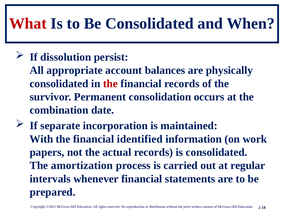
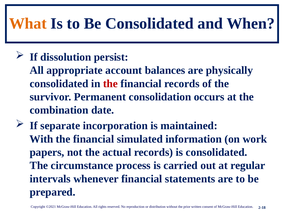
What colour: red -> orange
identified: identified -> simulated
amortization: amortization -> circumstance
